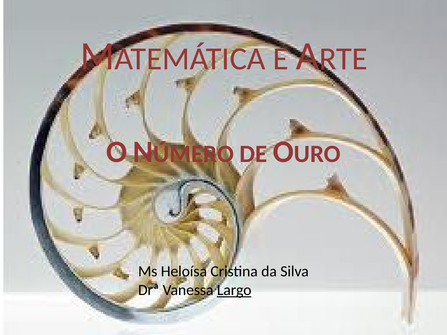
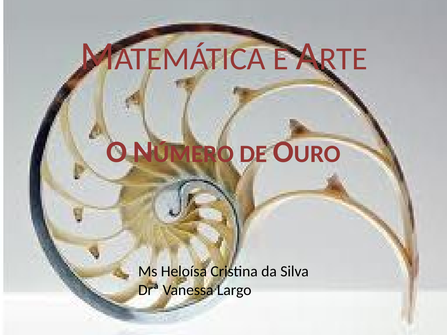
Largo underline: present -> none
